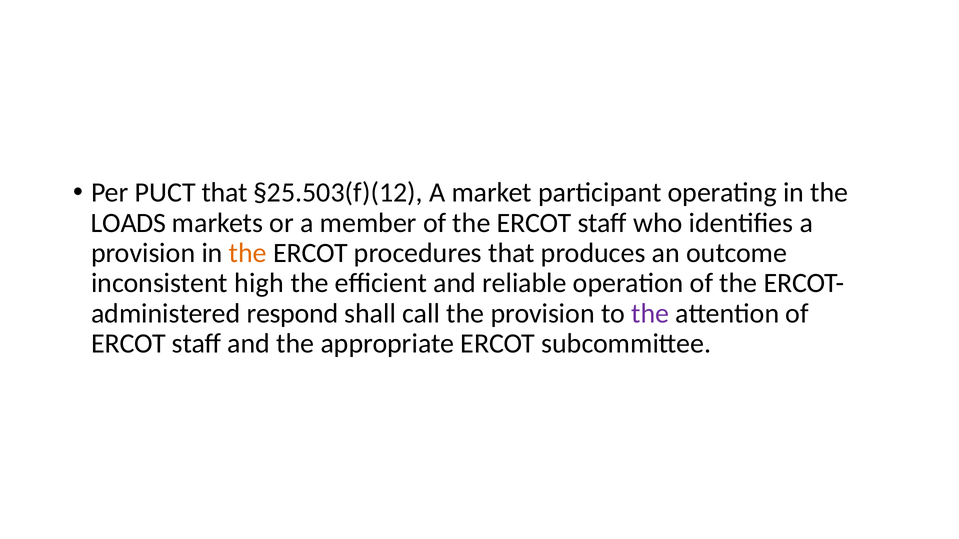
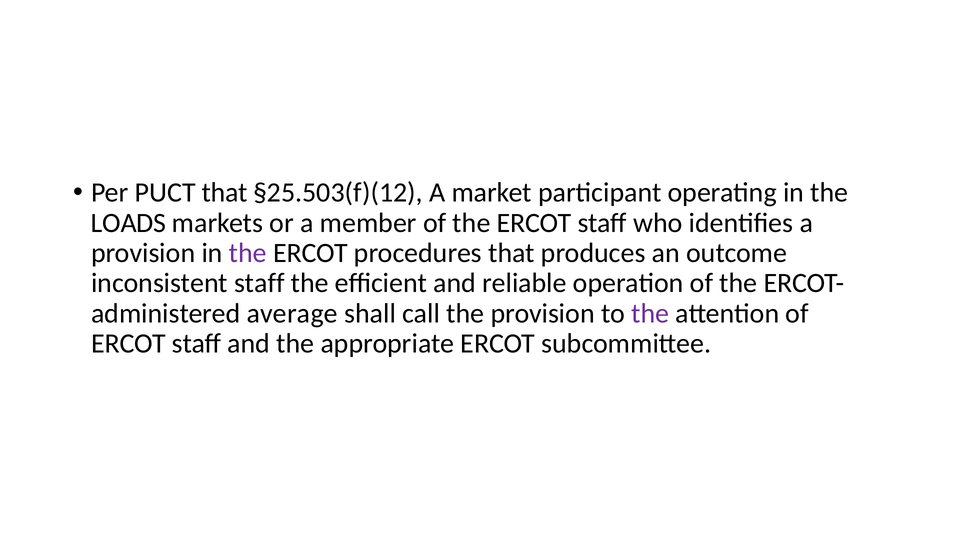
the at (248, 253) colour: orange -> purple
inconsistent high: high -> staff
respond: respond -> average
